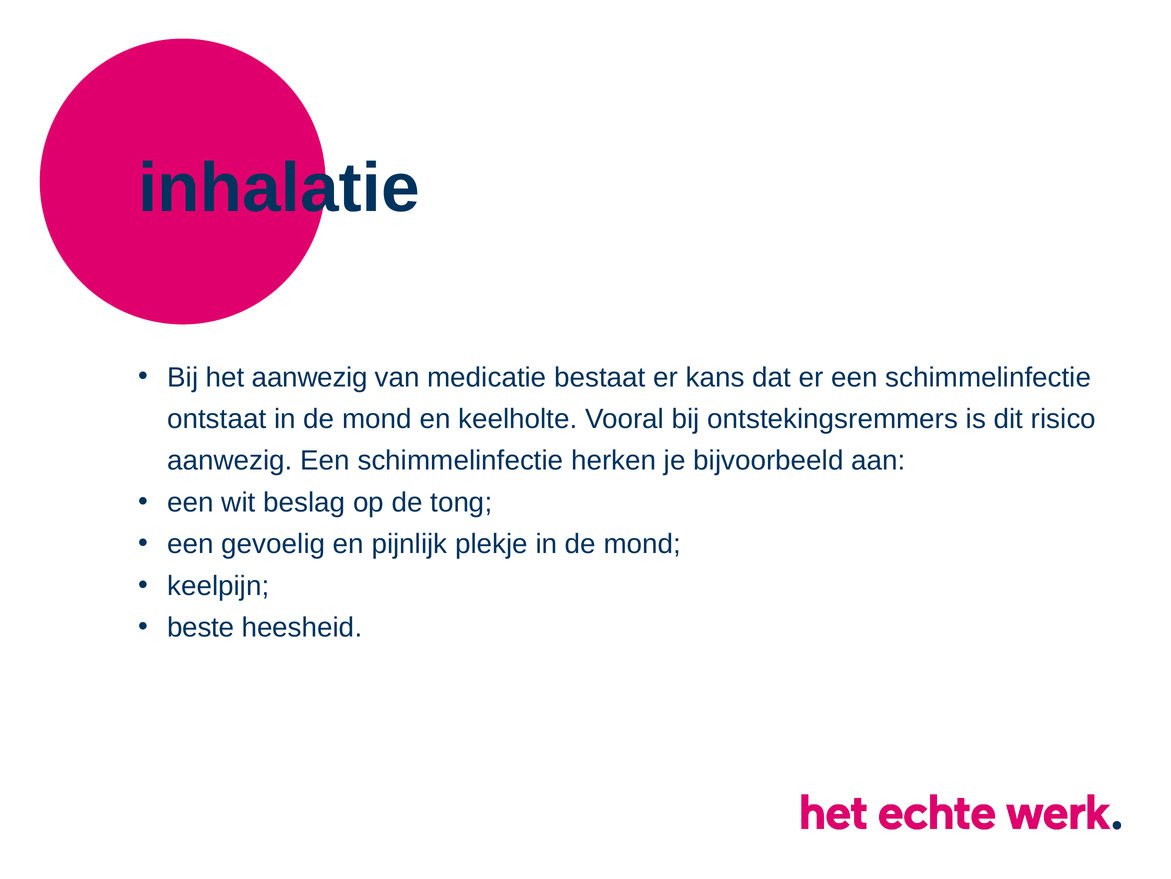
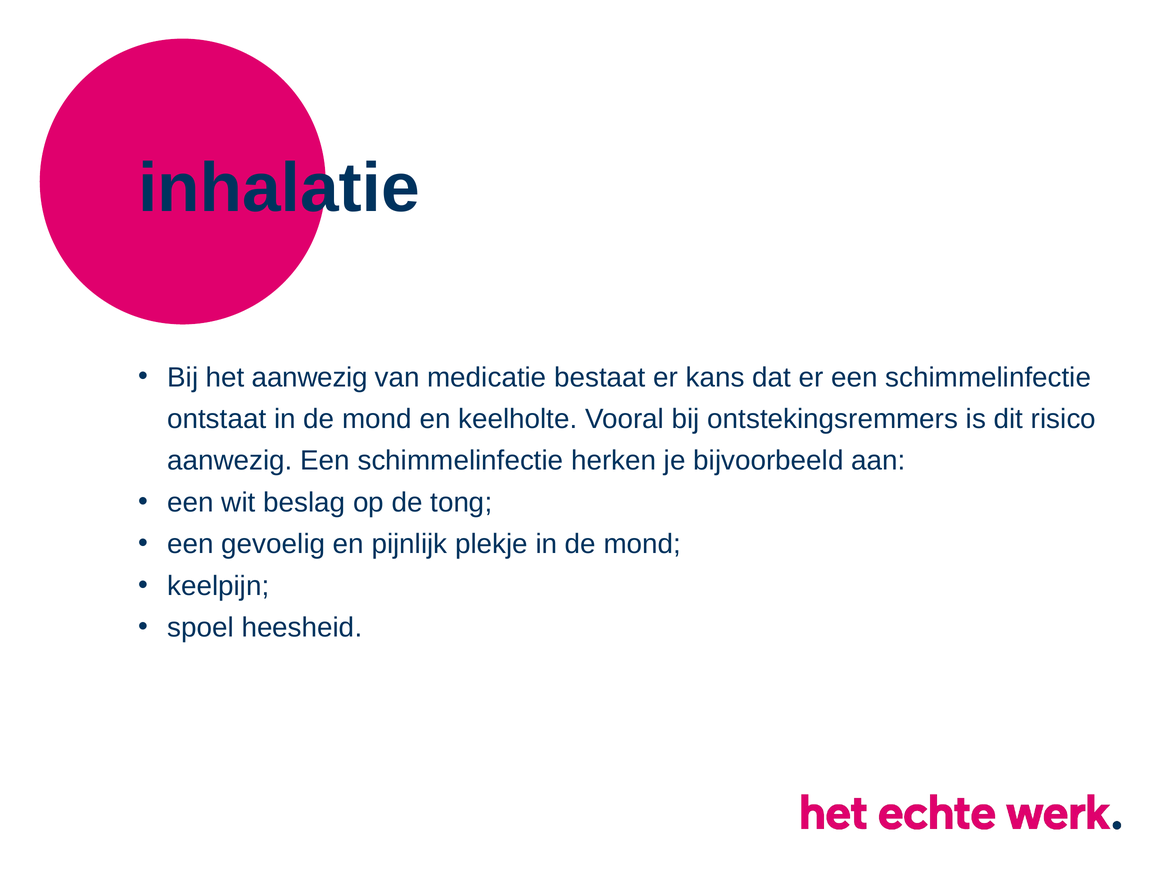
beste: beste -> spoel
